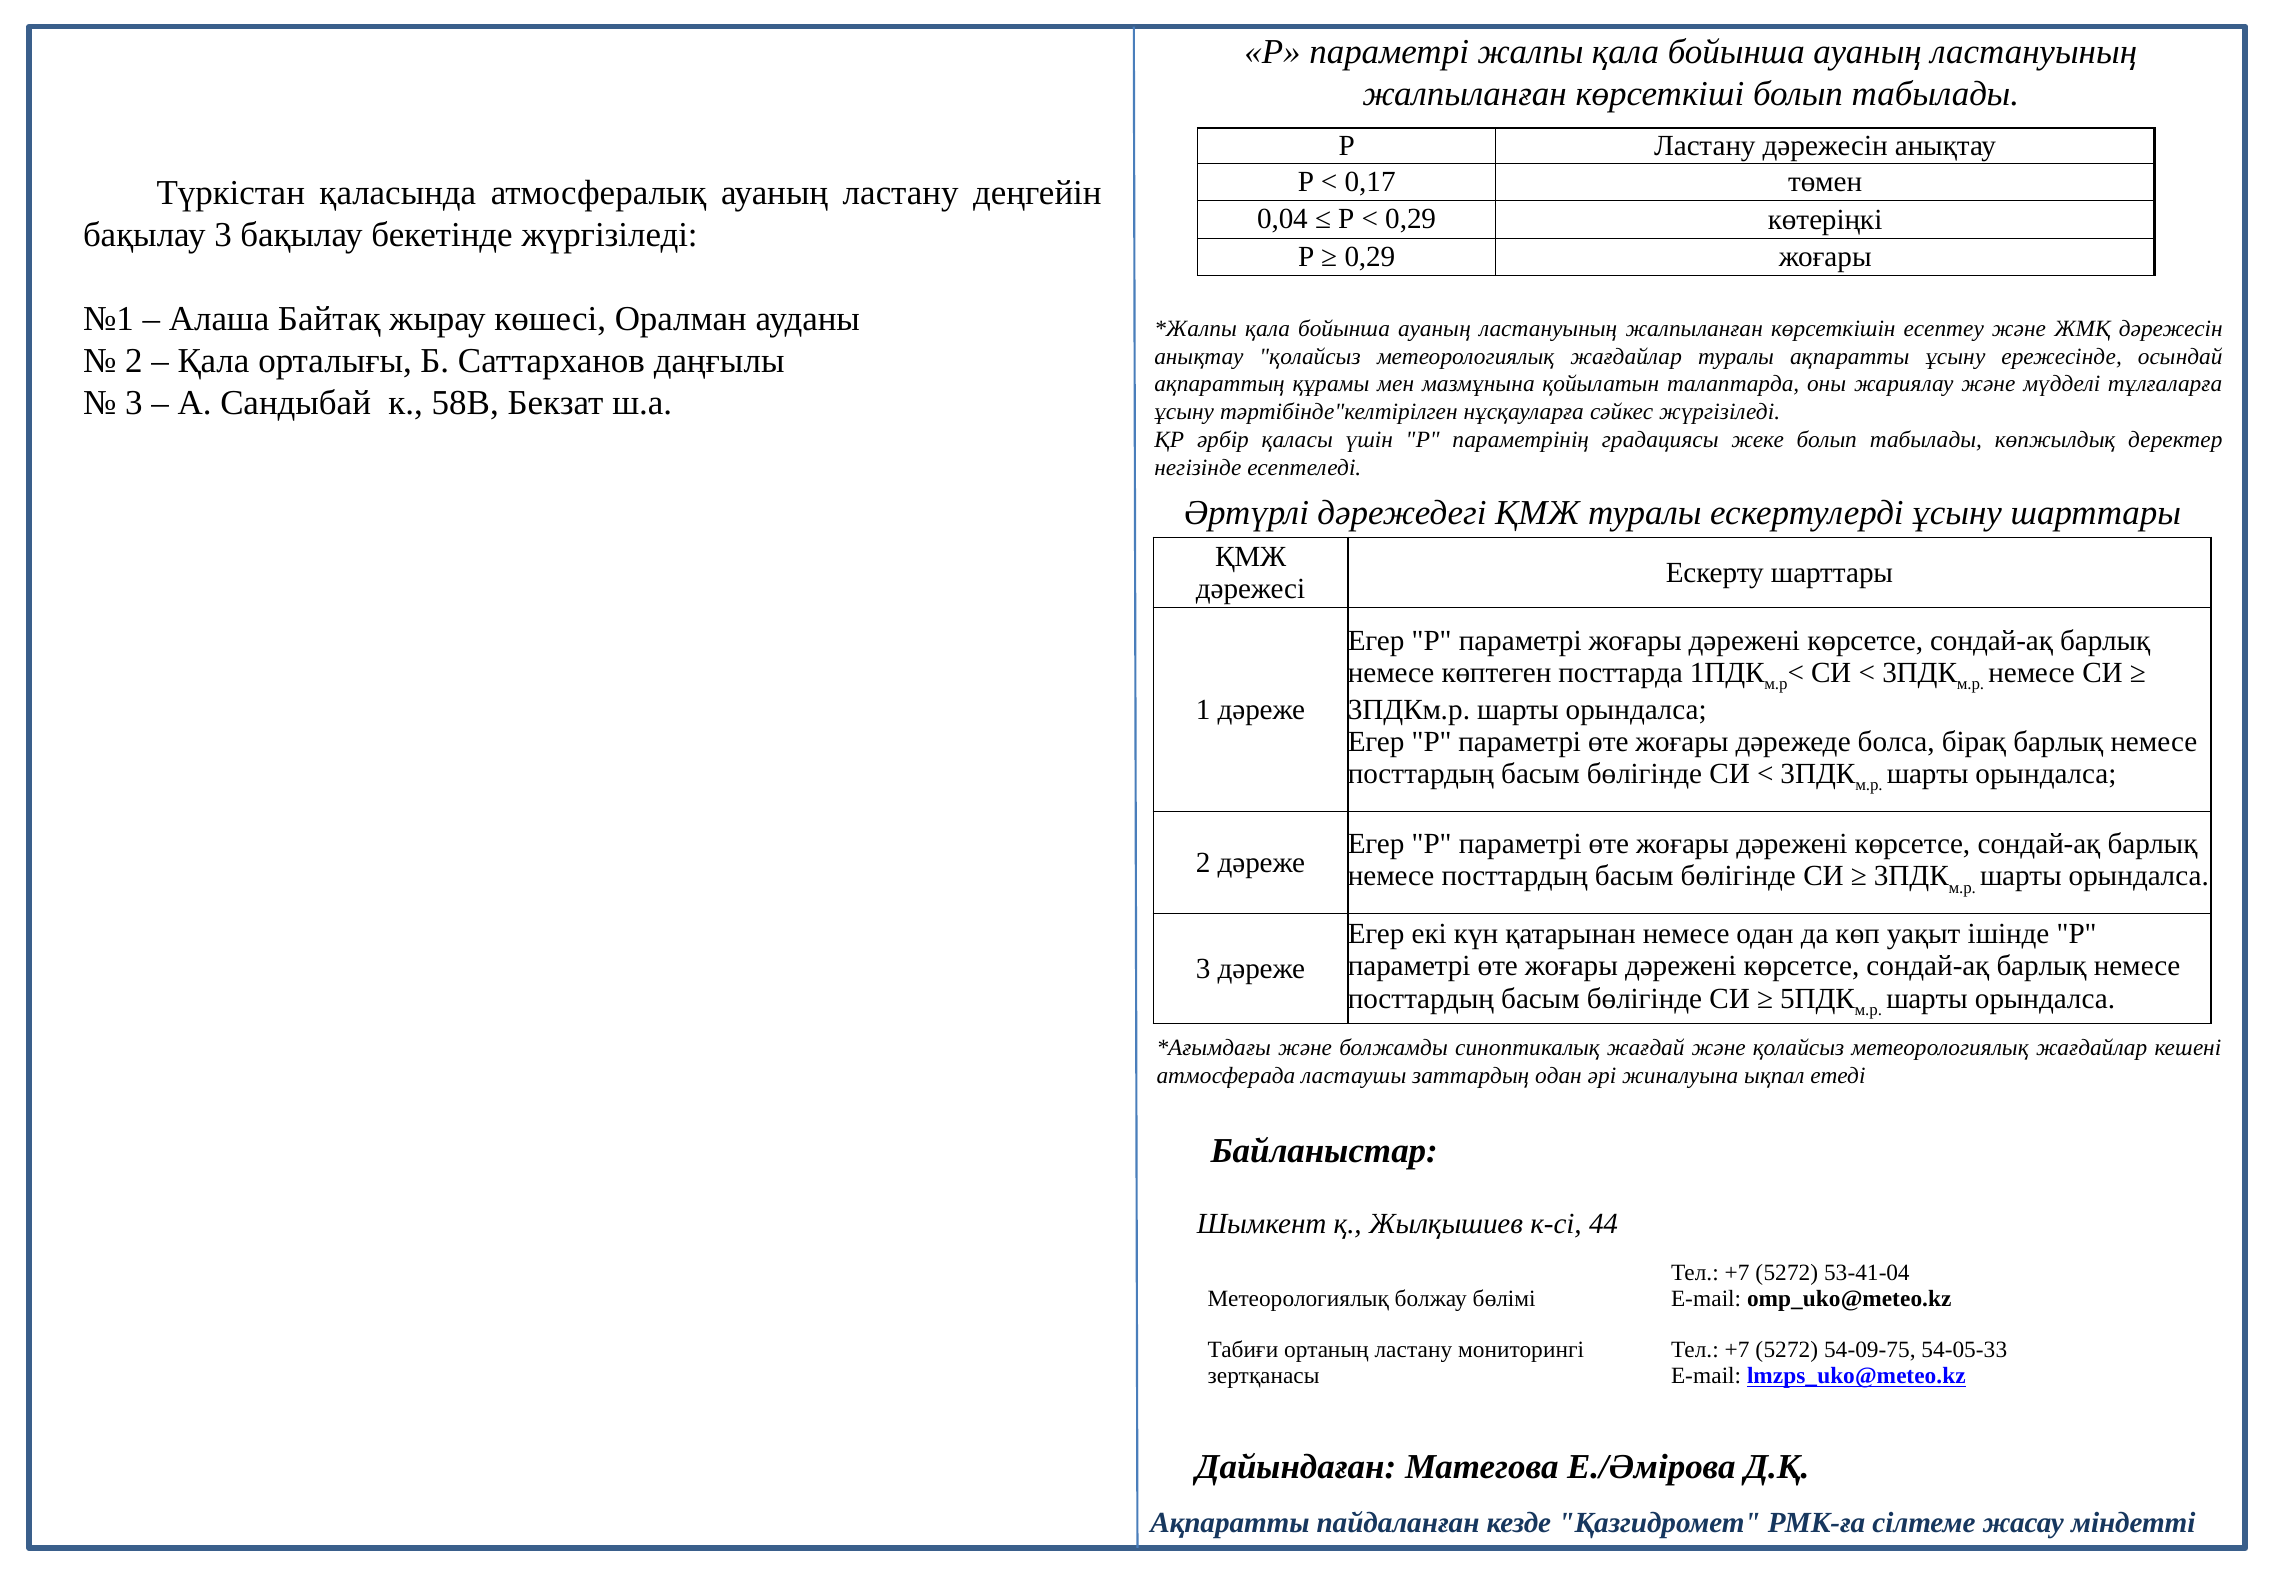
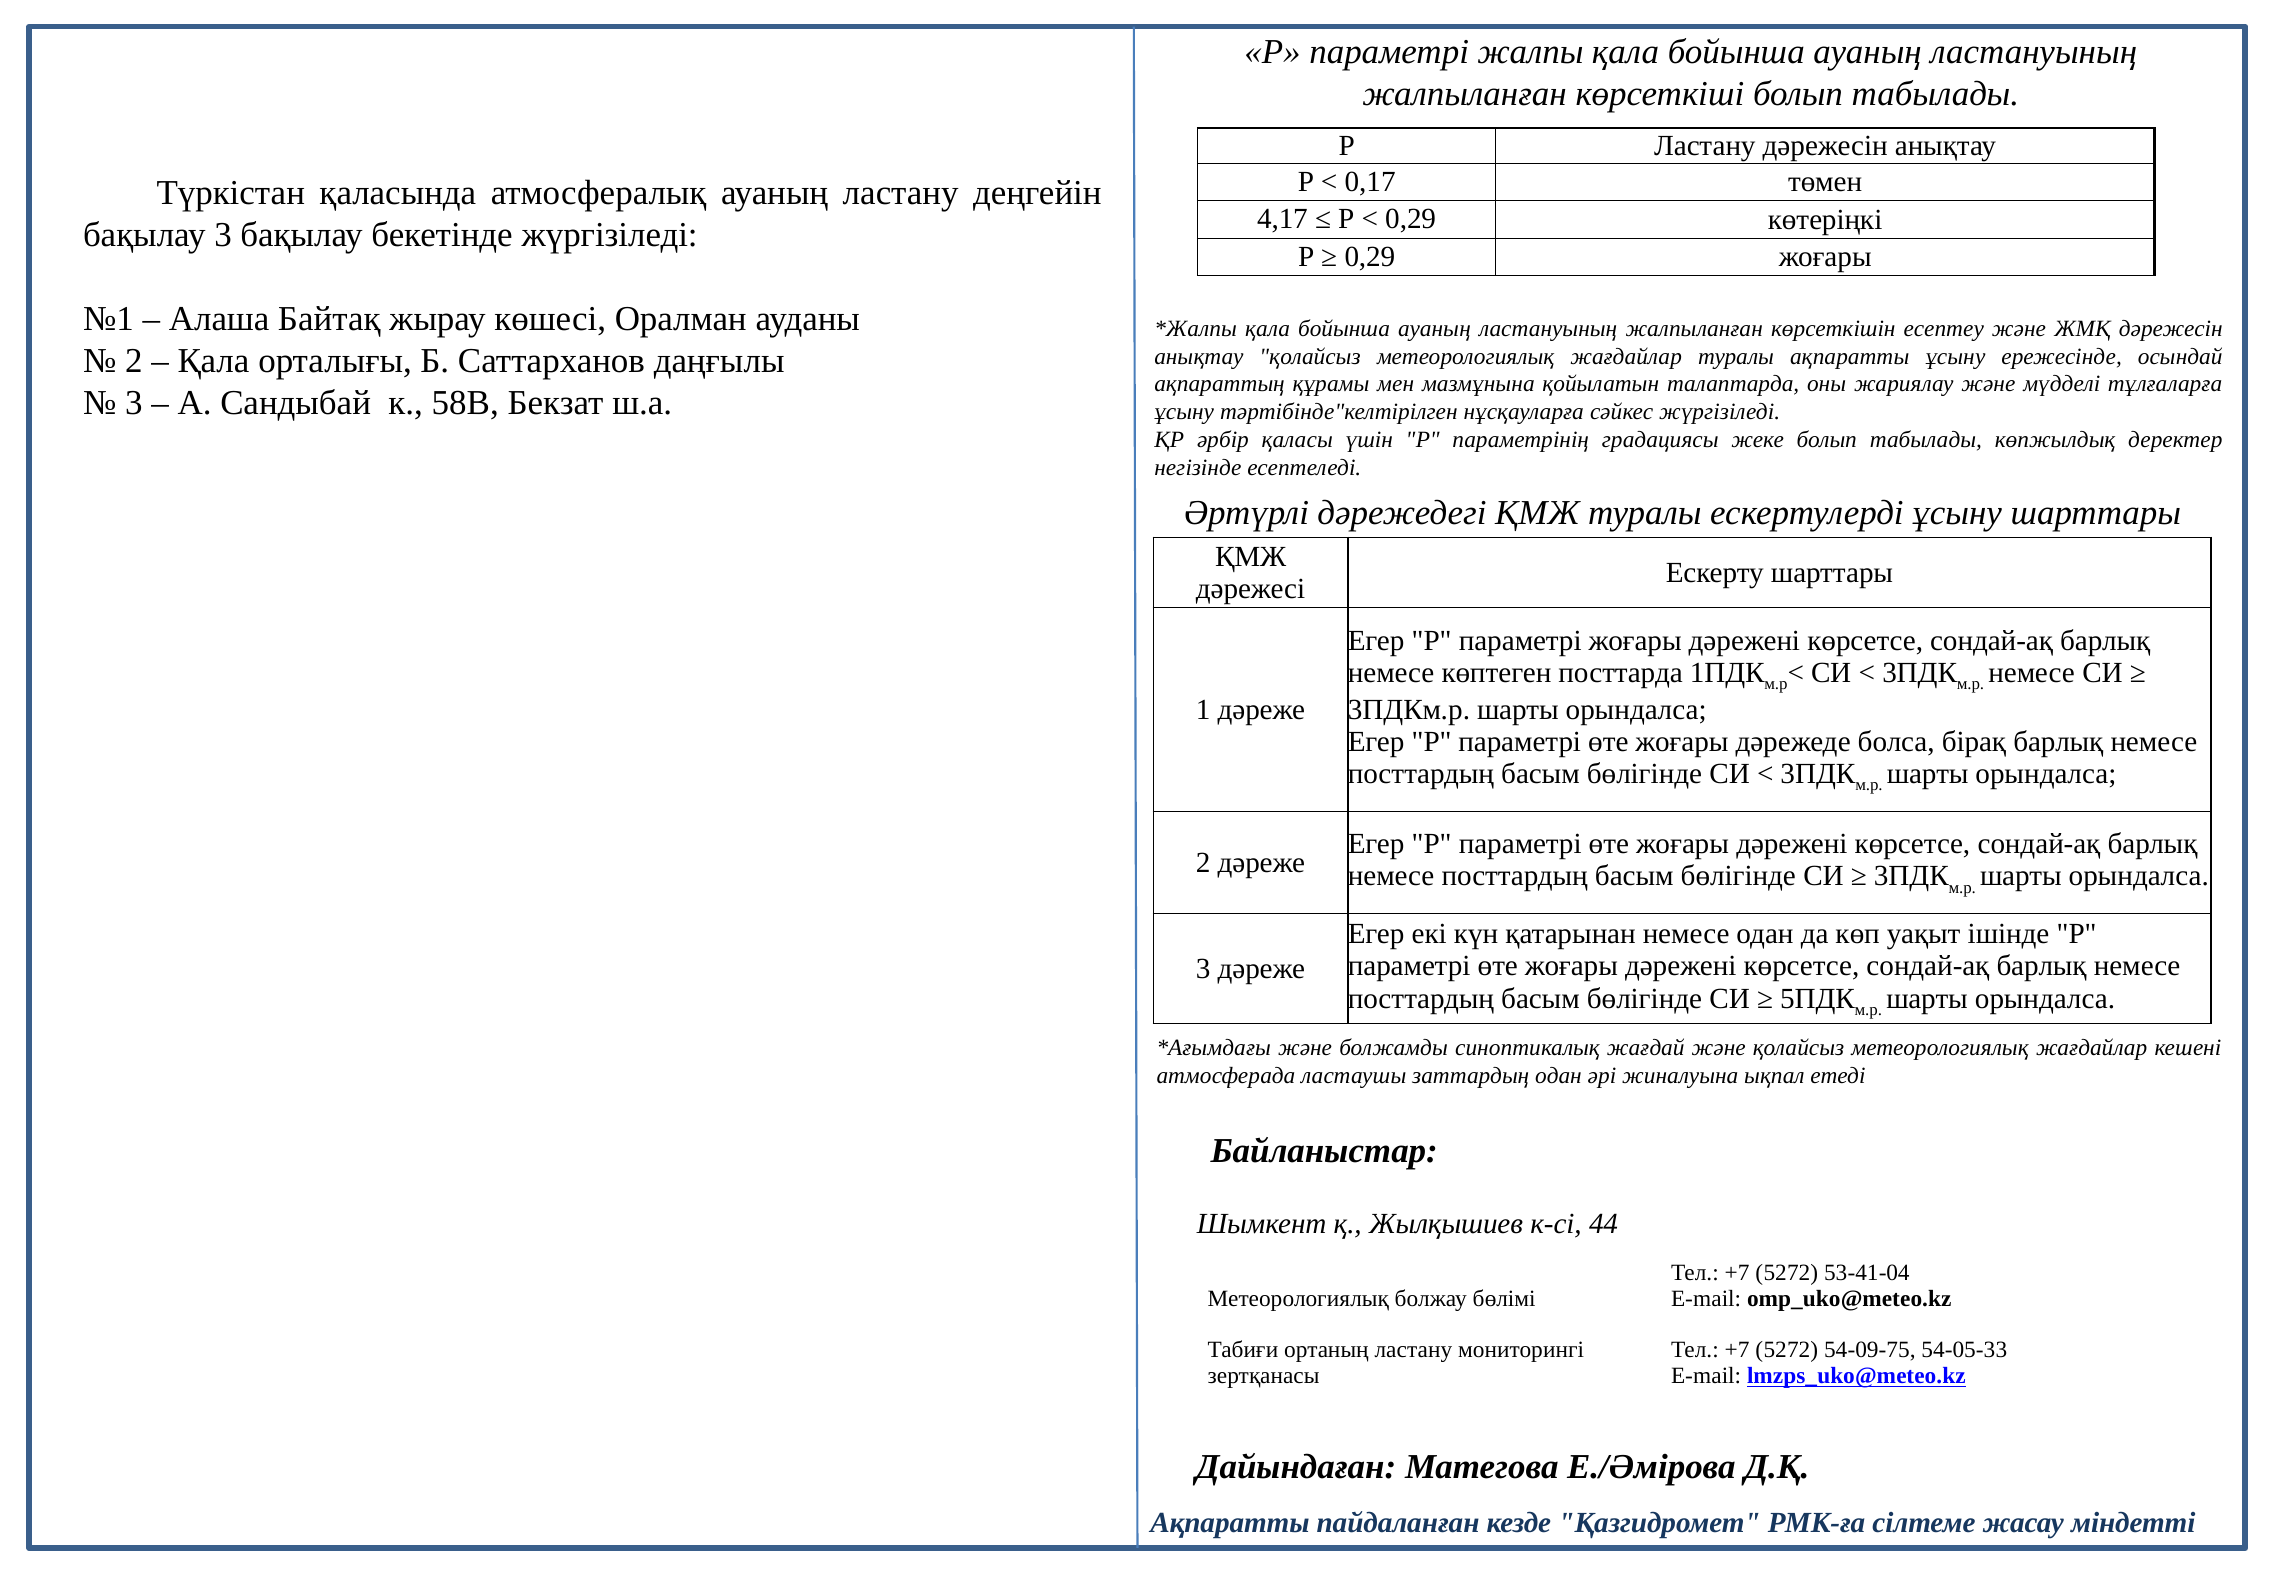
0,04: 0,04 -> 4,17
